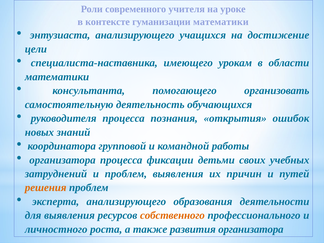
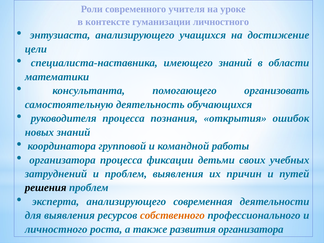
гуманизации математики: математики -> личностного
имеющего урокам: урокам -> знаний
решения colour: orange -> black
образования: образования -> современная
